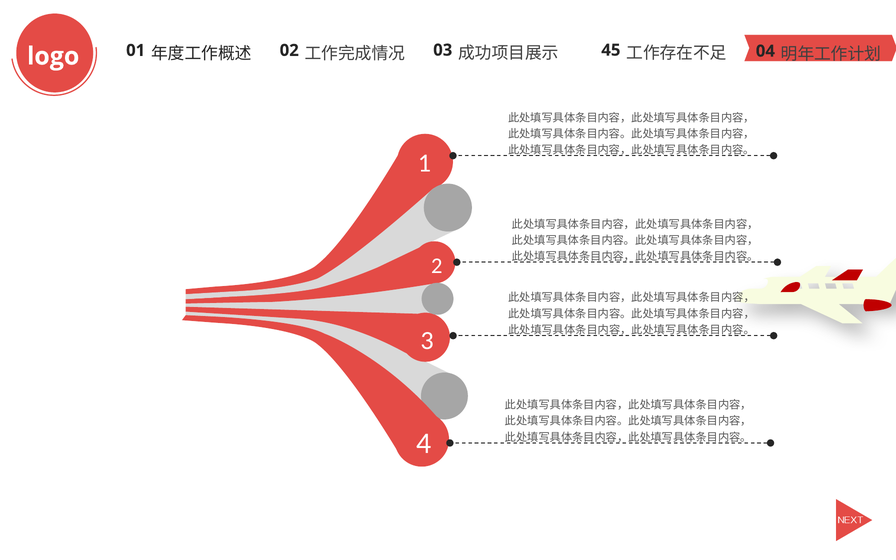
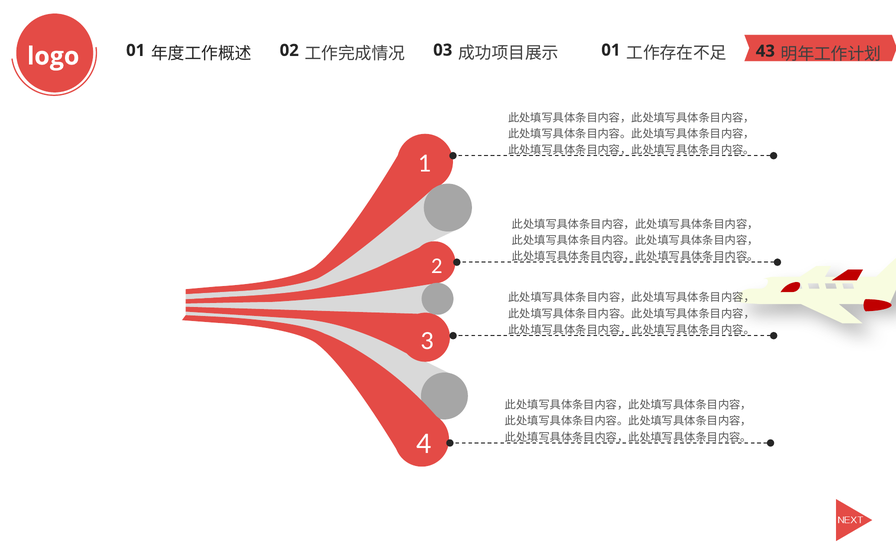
45 at (611, 50): 45 -> 01
04: 04 -> 43
